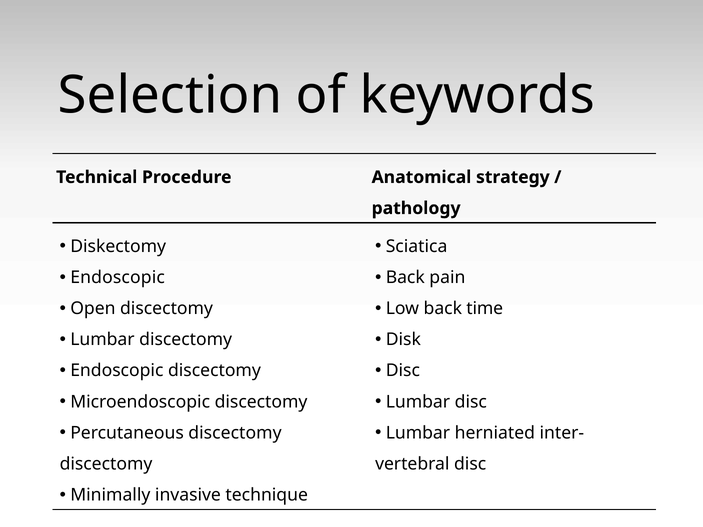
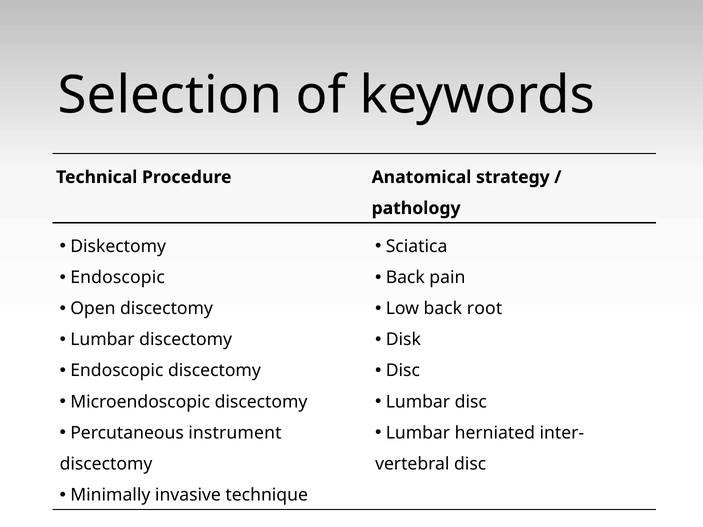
time: time -> root
Percutaneous discectomy: discectomy -> instrument
